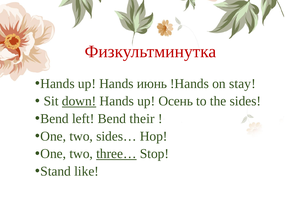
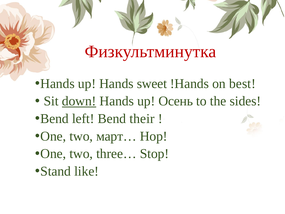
июнь: июнь -> sweet
stay: stay -> best
sides…: sides… -> март…
three… underline: present -> none
